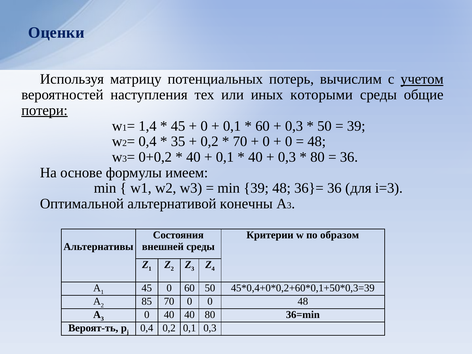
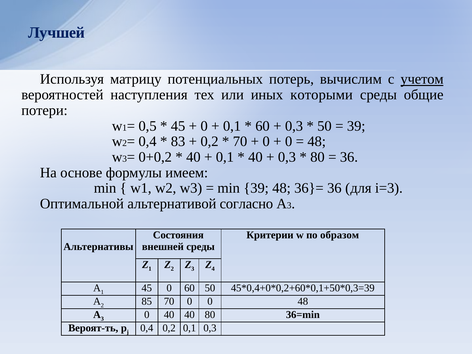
Оценки: Оценки -> Лучшей
потери underline: present -> none
1,4: 1,4 -> 0,5
35: 35 -> 83
конечны: конечны -> согласно
